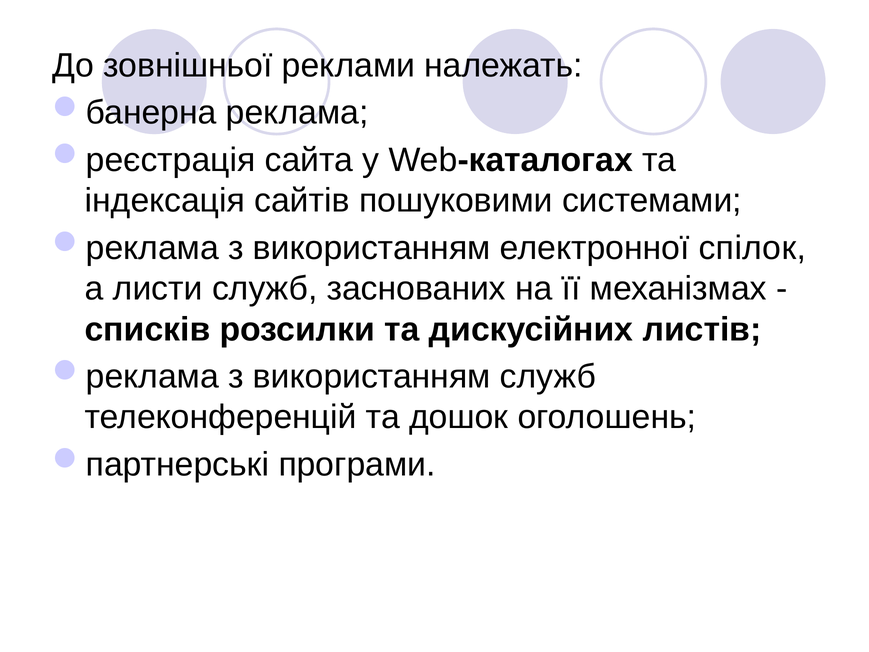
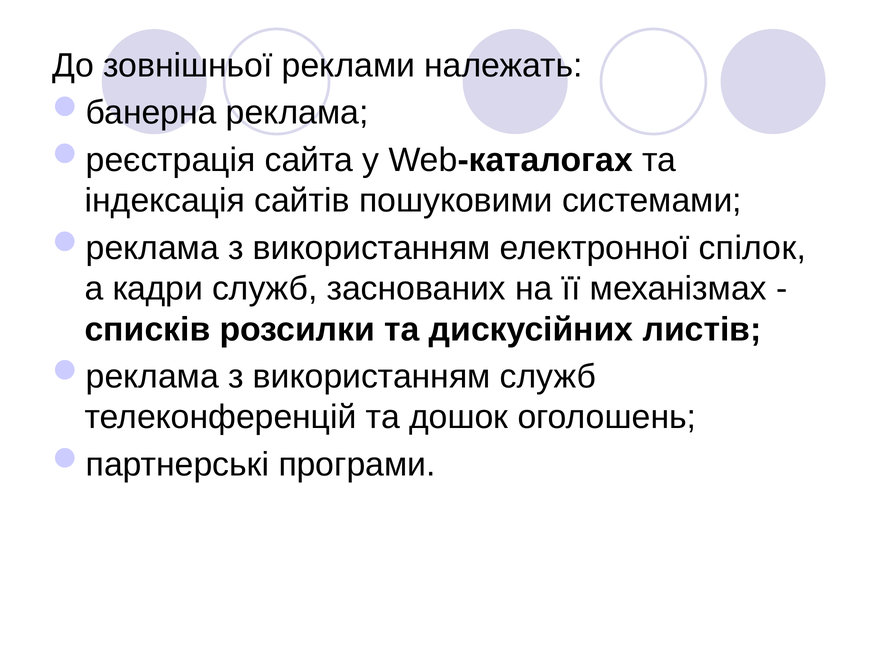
листи: листи -> кадри
